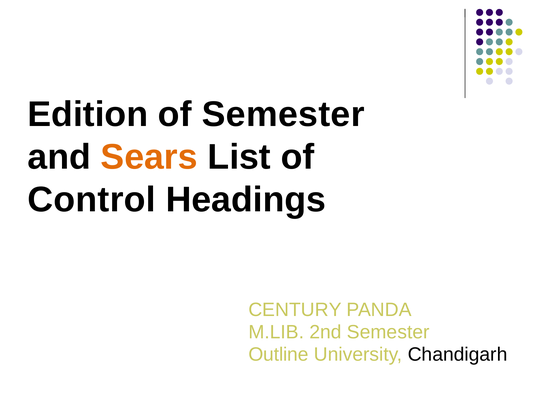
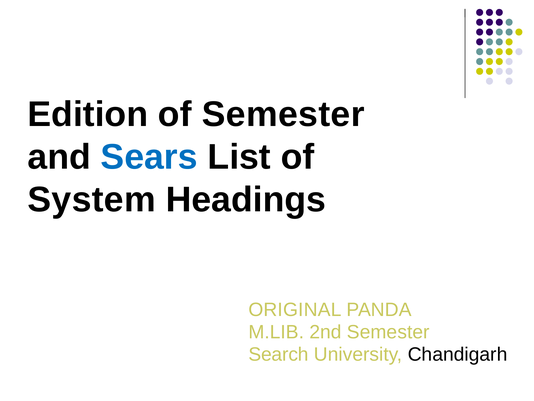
Sears colour: orange -> blue
Control: Control -> System
CENTURY: CENTURY -> ORIGINAL
Outline: Outline -> Search
